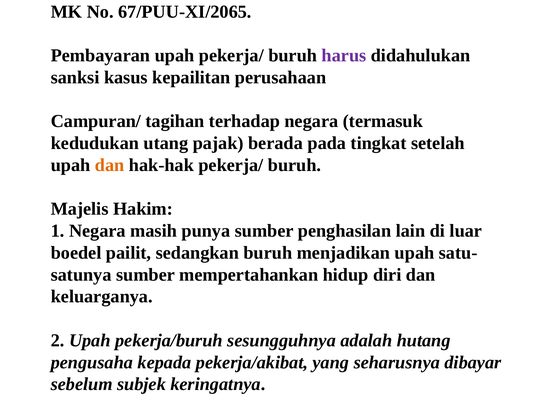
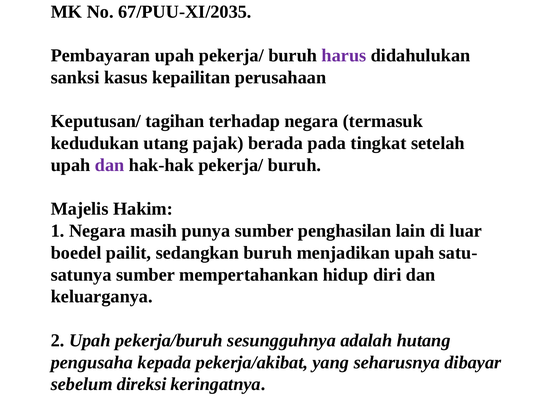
67/PUU-XI/2065: 67/PUU-XI/2065 -> 67/PUU-XI/2035
Campuran/: Campuran/ -> Keputusan/
dan at (110, 165) colour: orange -> purple
subjek: subjek -> direksi
